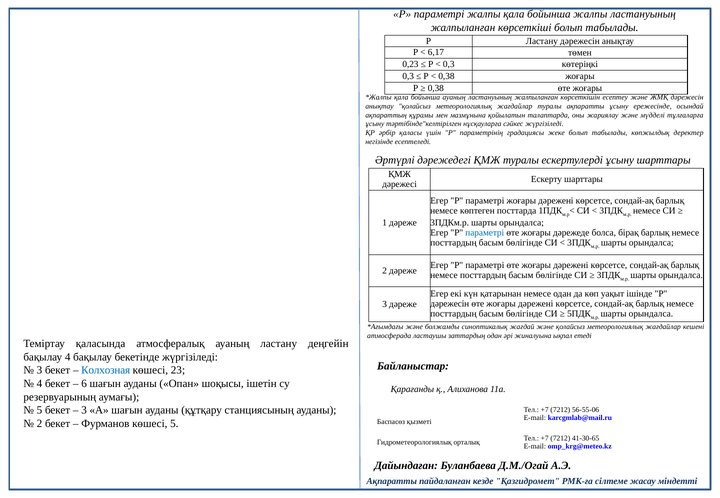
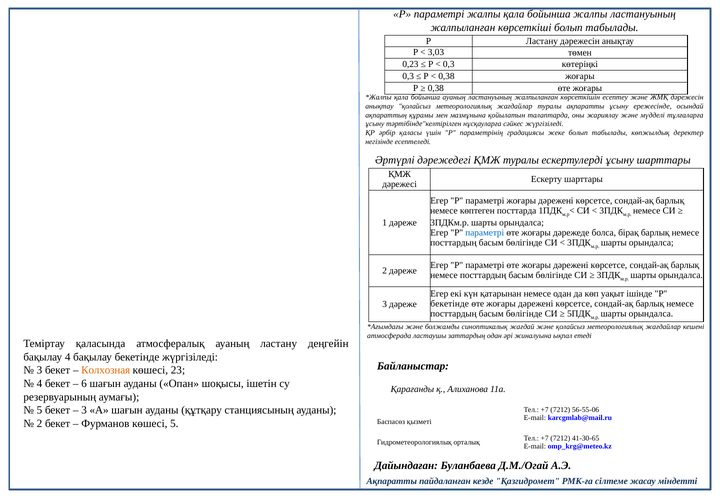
6,17: 6,17 -> 3,03
дәрежесін at (450, 304): дәрежесін -> бекетінде
Колхозная colour: blue -> orange
